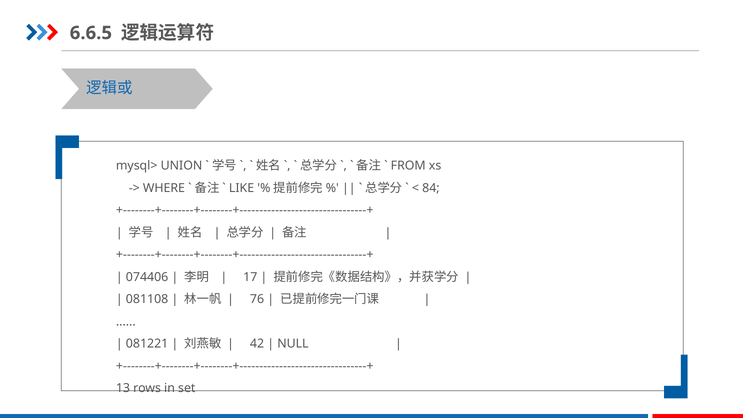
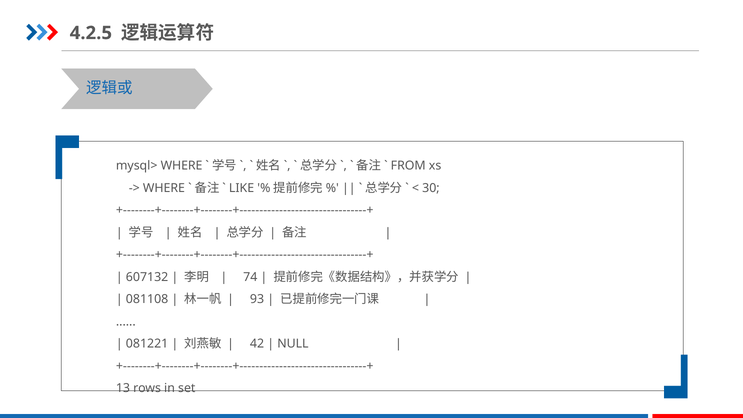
6.6.5: 6.6.5 -> 4.2.5
mysql> UNION: UNION -> WHERE
84: 84 -> 30
074406: 074406 -> 607132
17: 17 -> 74
76: 76 -> 93
